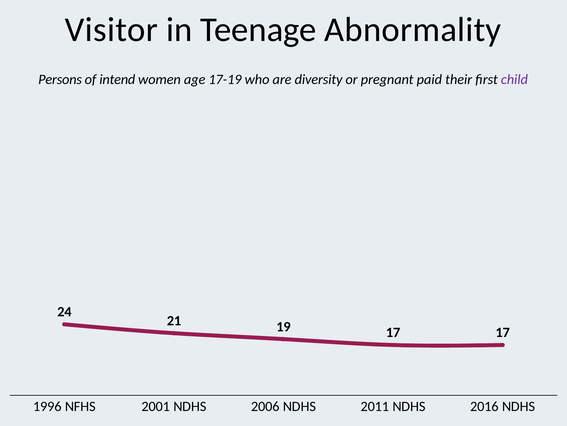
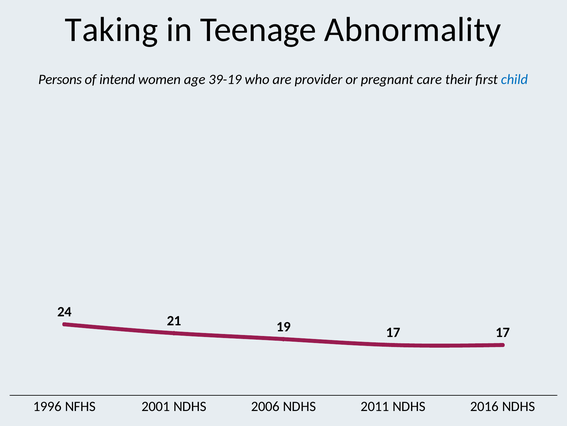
Visitor: Visitor -> Taking
17-19: 17-19 -> 39-19
diversity: diversity -> provider
paid: paid -> care
child colour: purple -> blue
